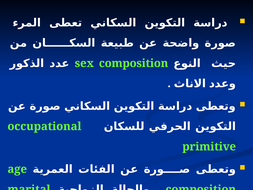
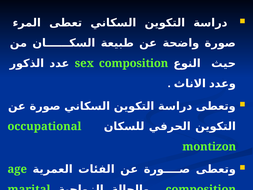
primitive: primitive -> montizon
